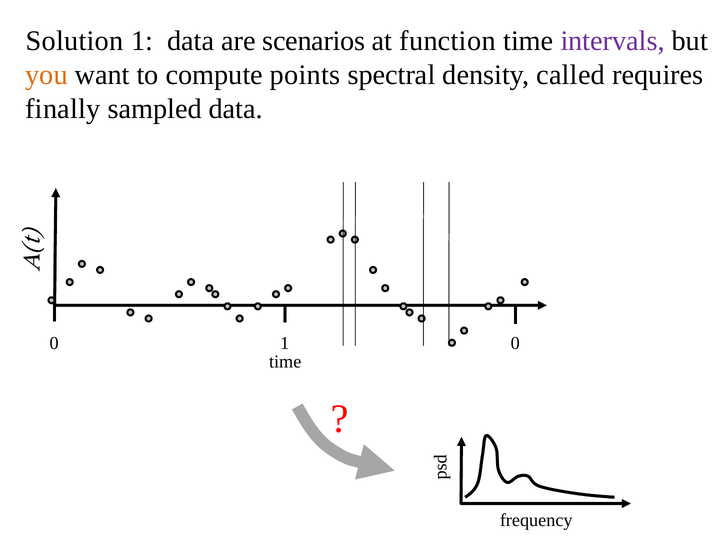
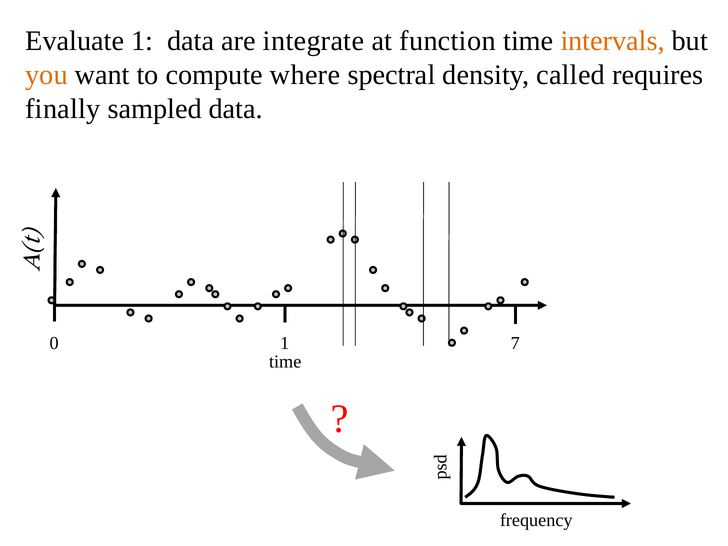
Solution: Solution -> Evaluate
scenarios: scenarios -> integrate
intervals colour: purple -> orange
points: points -> where
1 0: 0 -> 7
